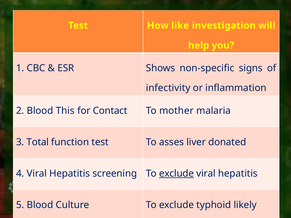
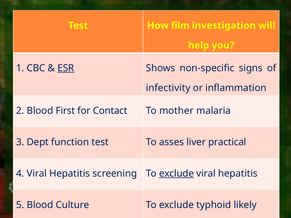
like: like -> film
ESR underline: none -> present
This: This -> First
Total: Total -> Dept
donated: donated -> practical
